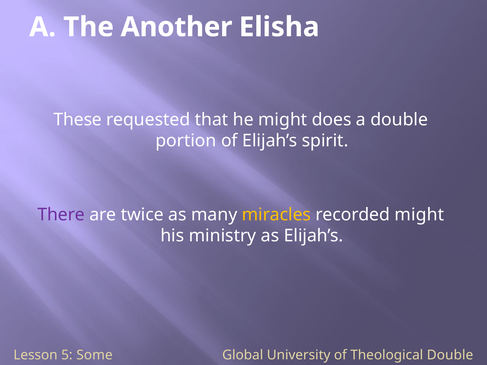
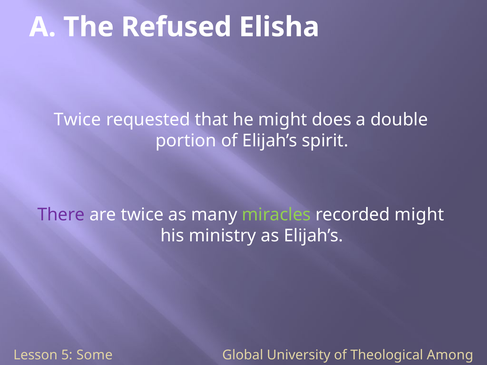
Another: Another -> Refused
These at (78, 120): These -> Twice
miracles colour: yellow -> light green
Theological Double: Double -> Among
